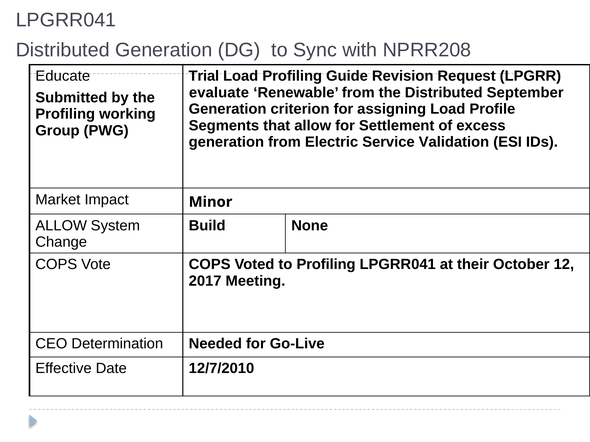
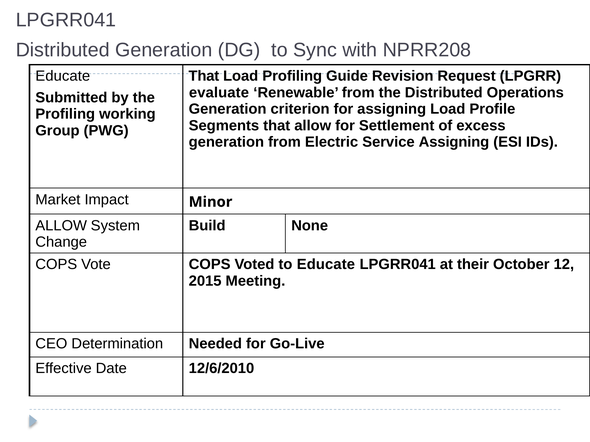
Trial at (204, 76): Trial -> That
September: September -> Operations
Service Validation: Validation -> Assigning
to Profiling: Profiling -> Educate
2017: 2017 -> 2015
12/7/2010: 12/7/2010 -> 12/6/2010
